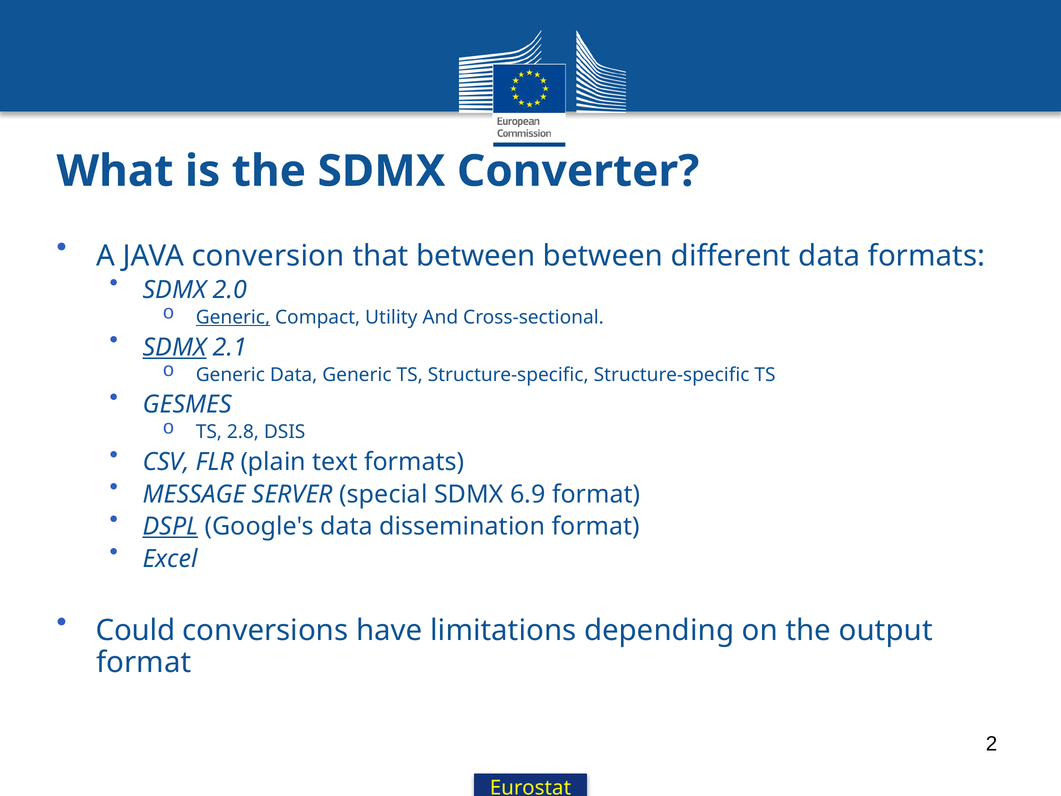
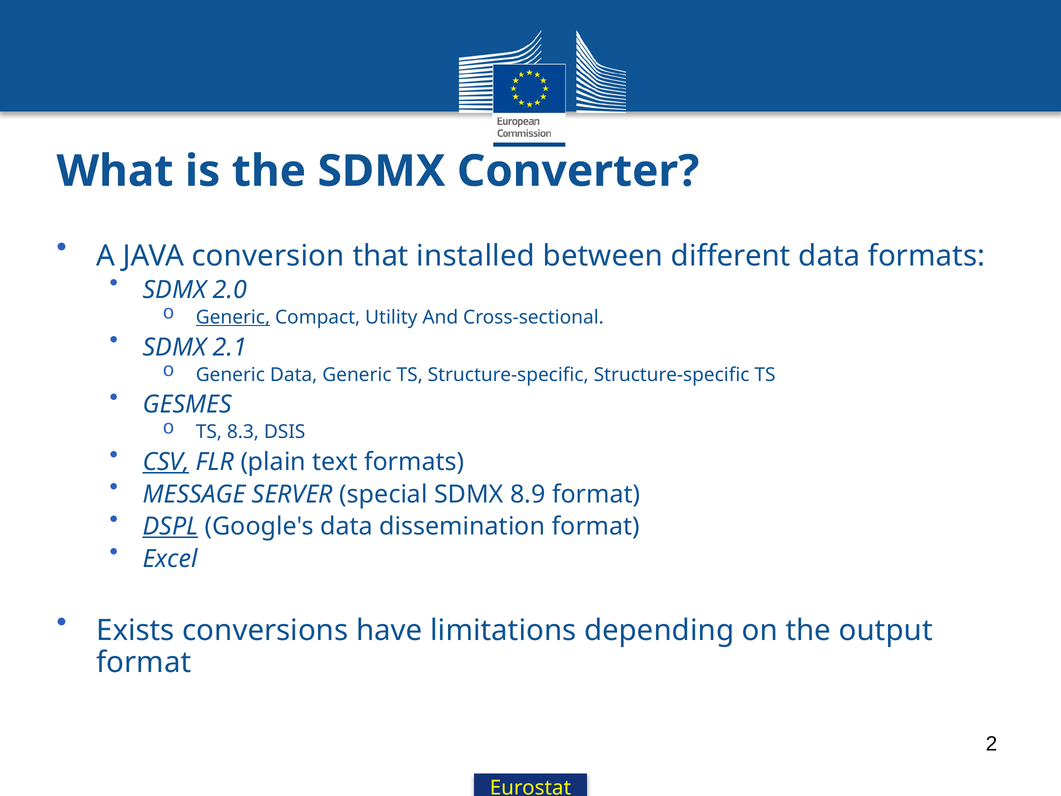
that between: between -> installed
SDMX at (175, 347) underline: present -> none
2.8: 2.8 -> 8.3
CSV underline: none -> present
6.9: 6.9 -> 8.9
Could: Could -> Exists
